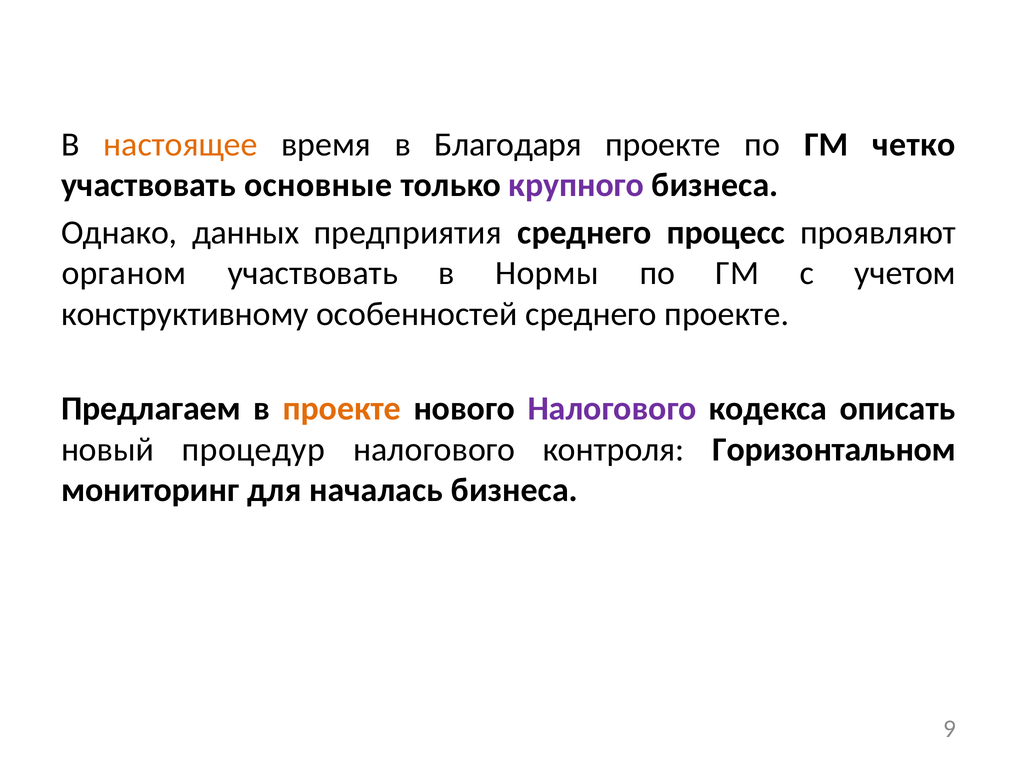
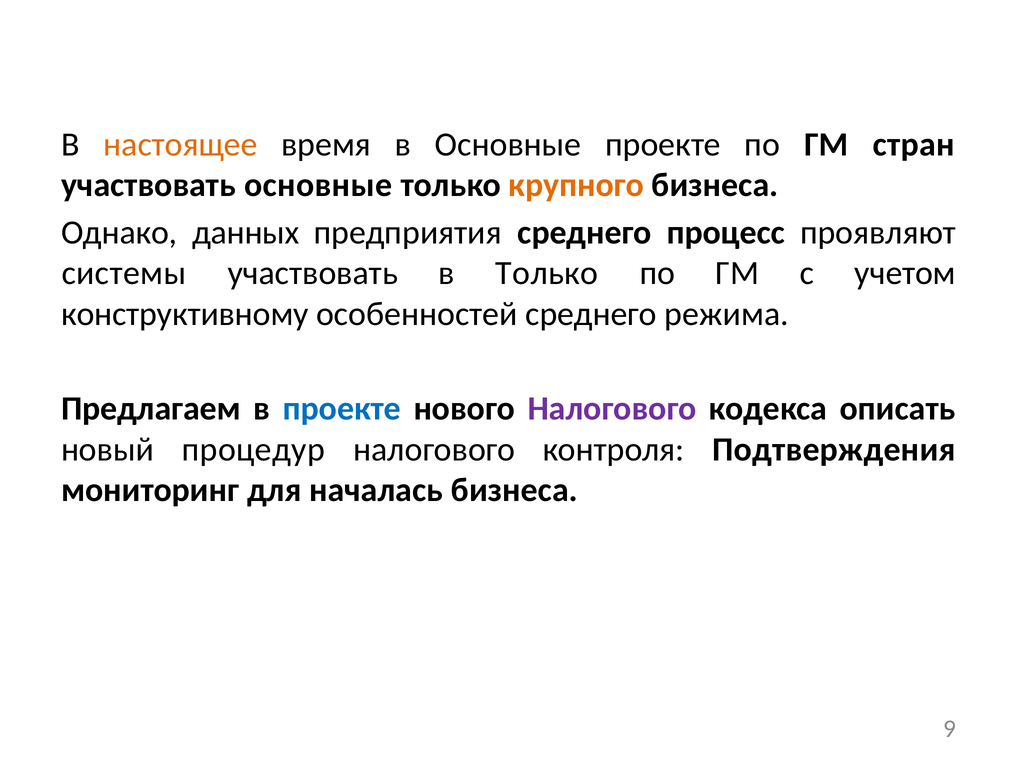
в Благодаря: Благодаря -> Основные
четко: четко -> стран
крупного colour: purple -> orange
органом: органом -> системы
в Нормы: Нормы -> Только
среднего проекте: проекте -> режима
проекте at (342, 409) colour: orange -> blue
Горизонтальном: Горизонтальном -> Подтверждения
